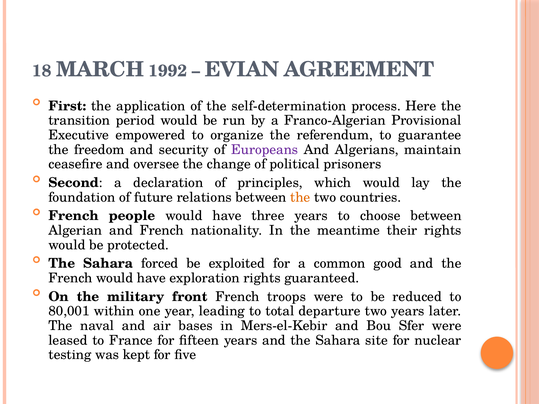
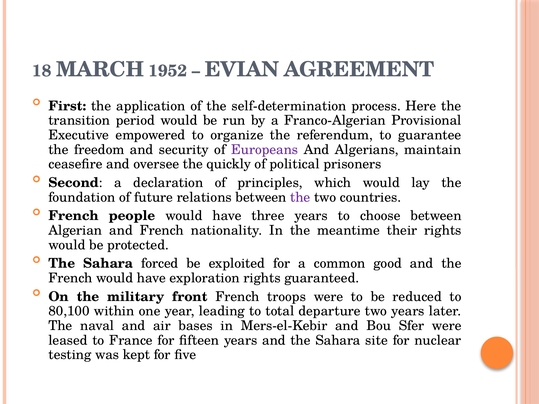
1992: 1992 -> 1952
change: change -> quickly
the at (300, 197) colour: orange -> purple
80,001: 80,001 -> 80,100
